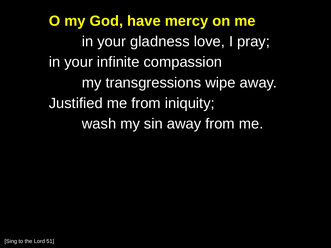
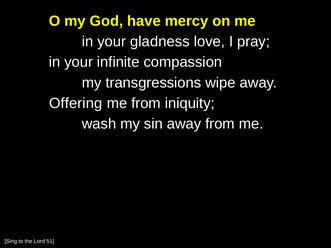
Justified: Justified -> Offering
